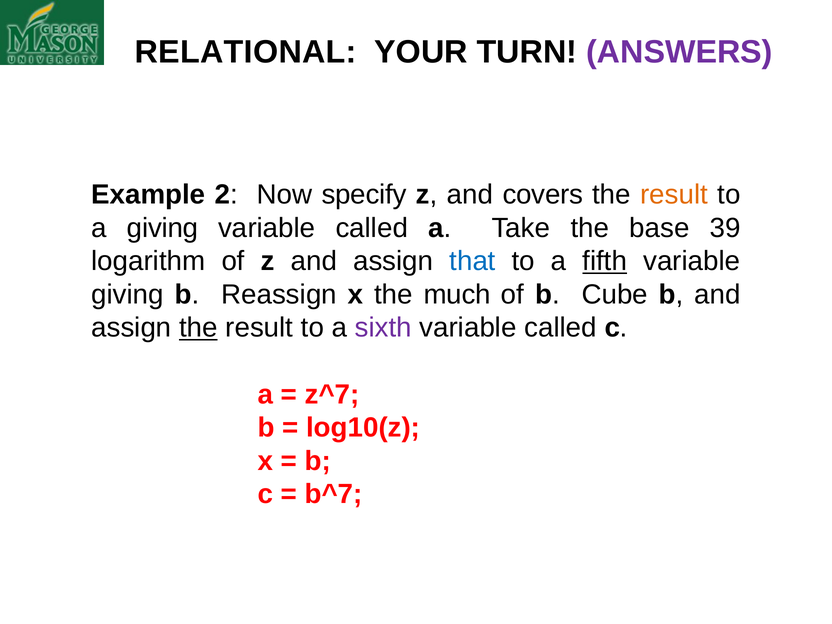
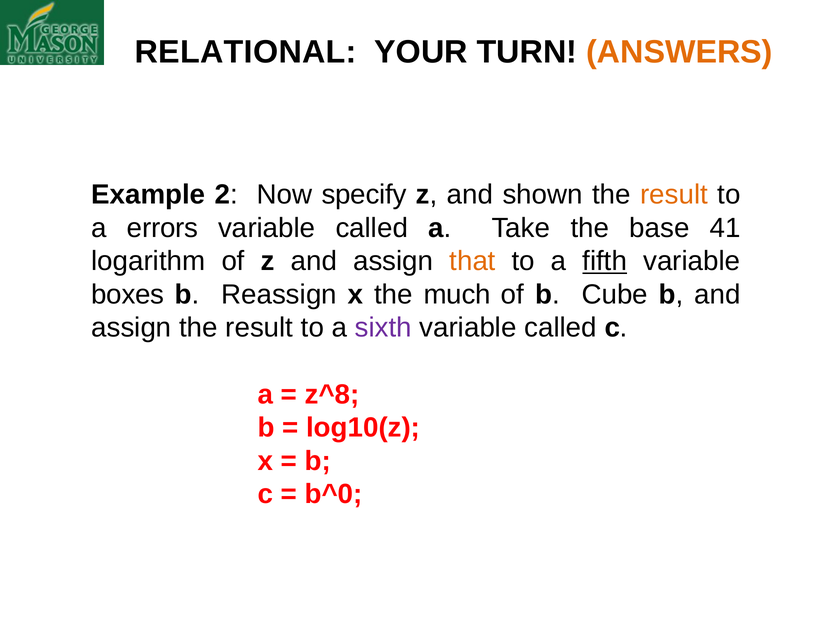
ANSWERS colour: purple -> orange
covers: covers -> shown
a giving: giving -> errors
39: 39 -> 41
that colour: blue -> orange
giving at (128, 295): giving -> boxes
the at (198, 328) underline: present -> none
z^7: z^7 -> z^8
b^7: b^7 -> b^0
